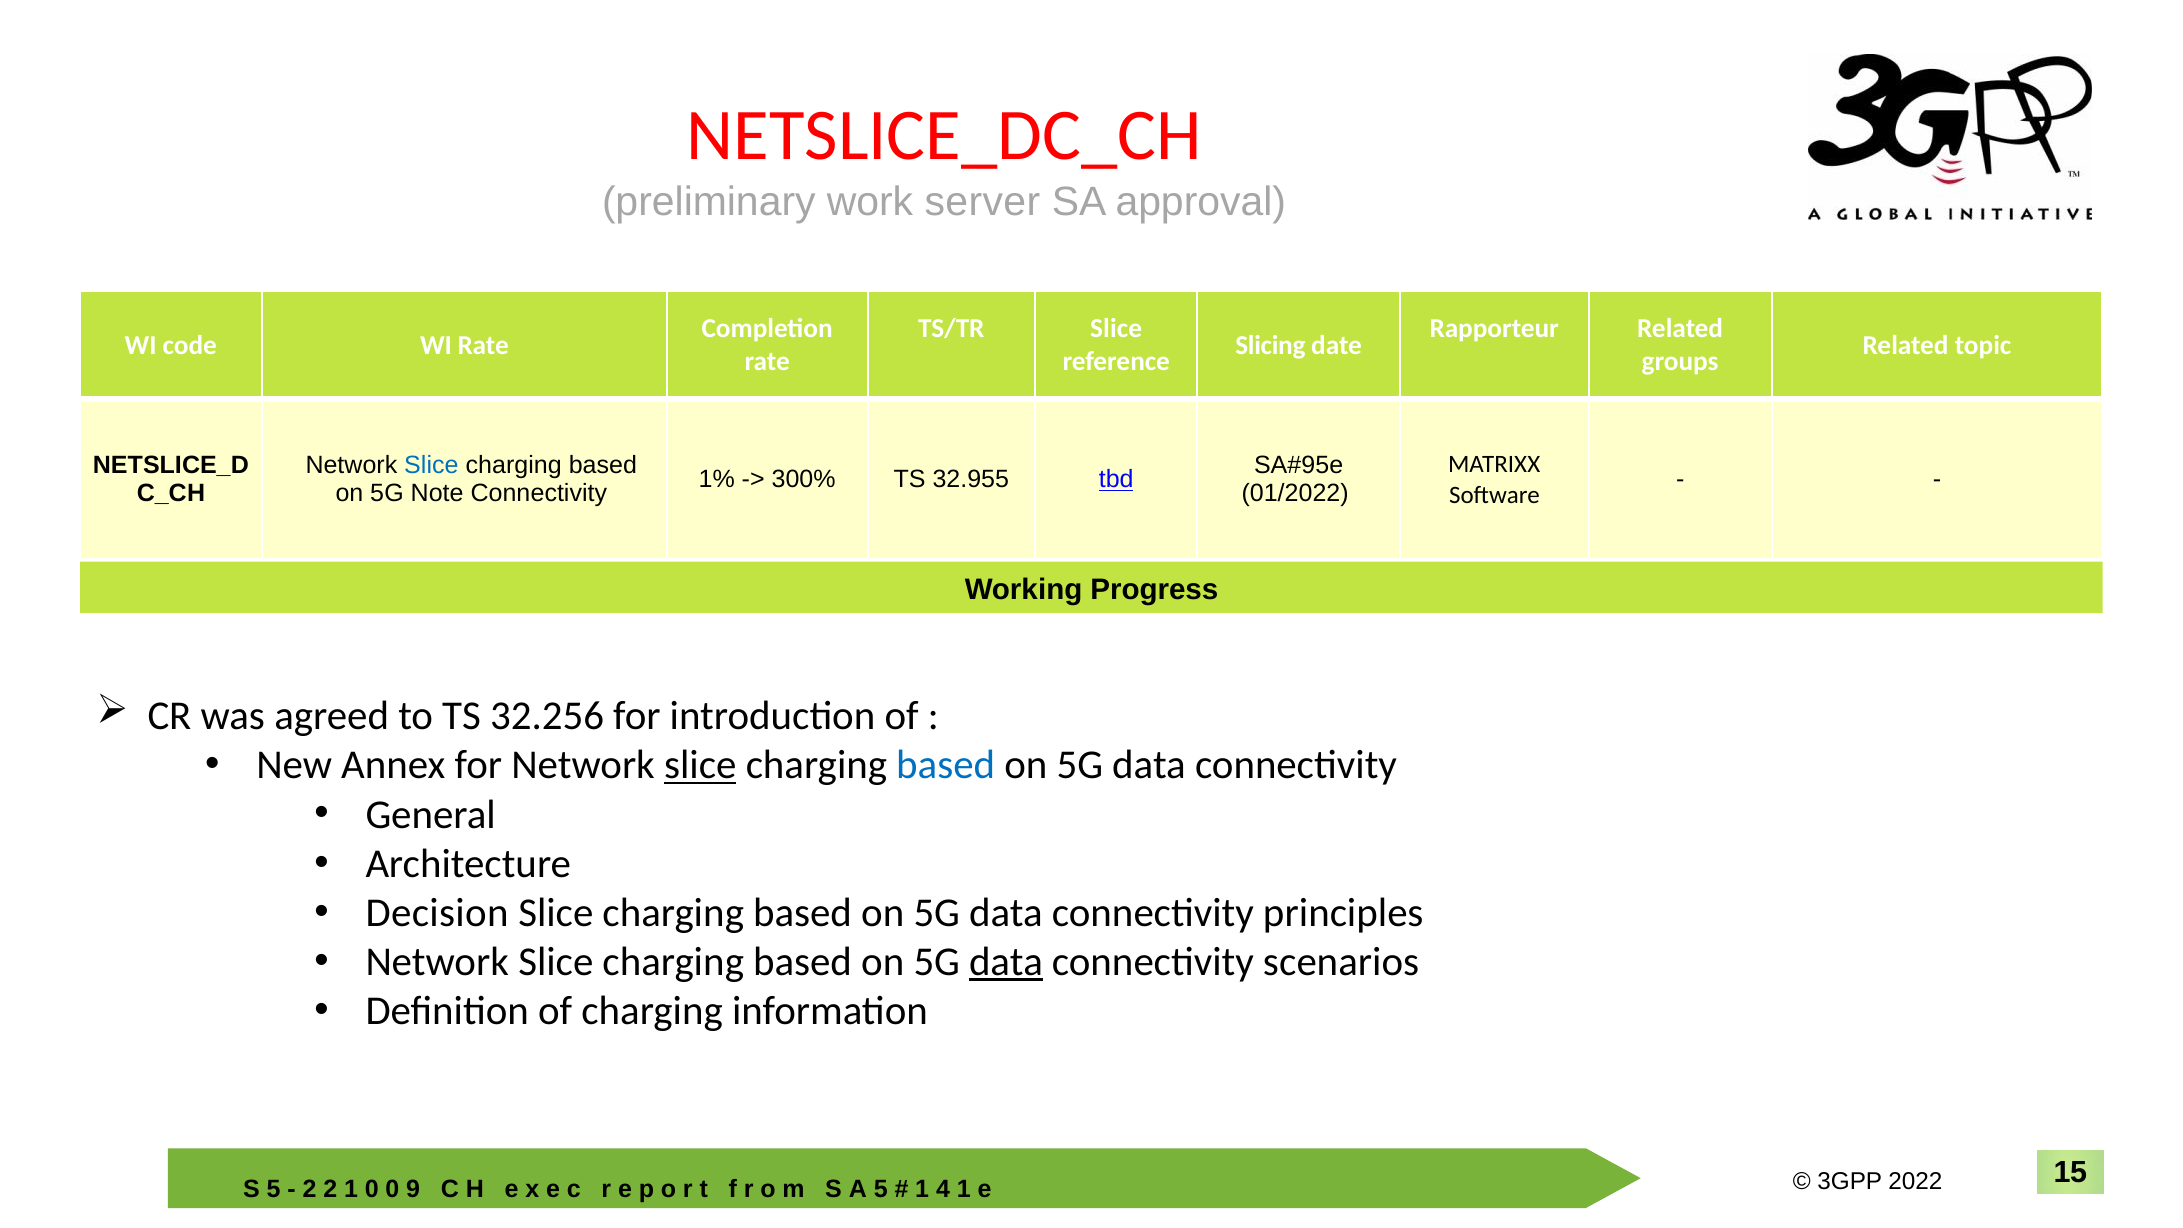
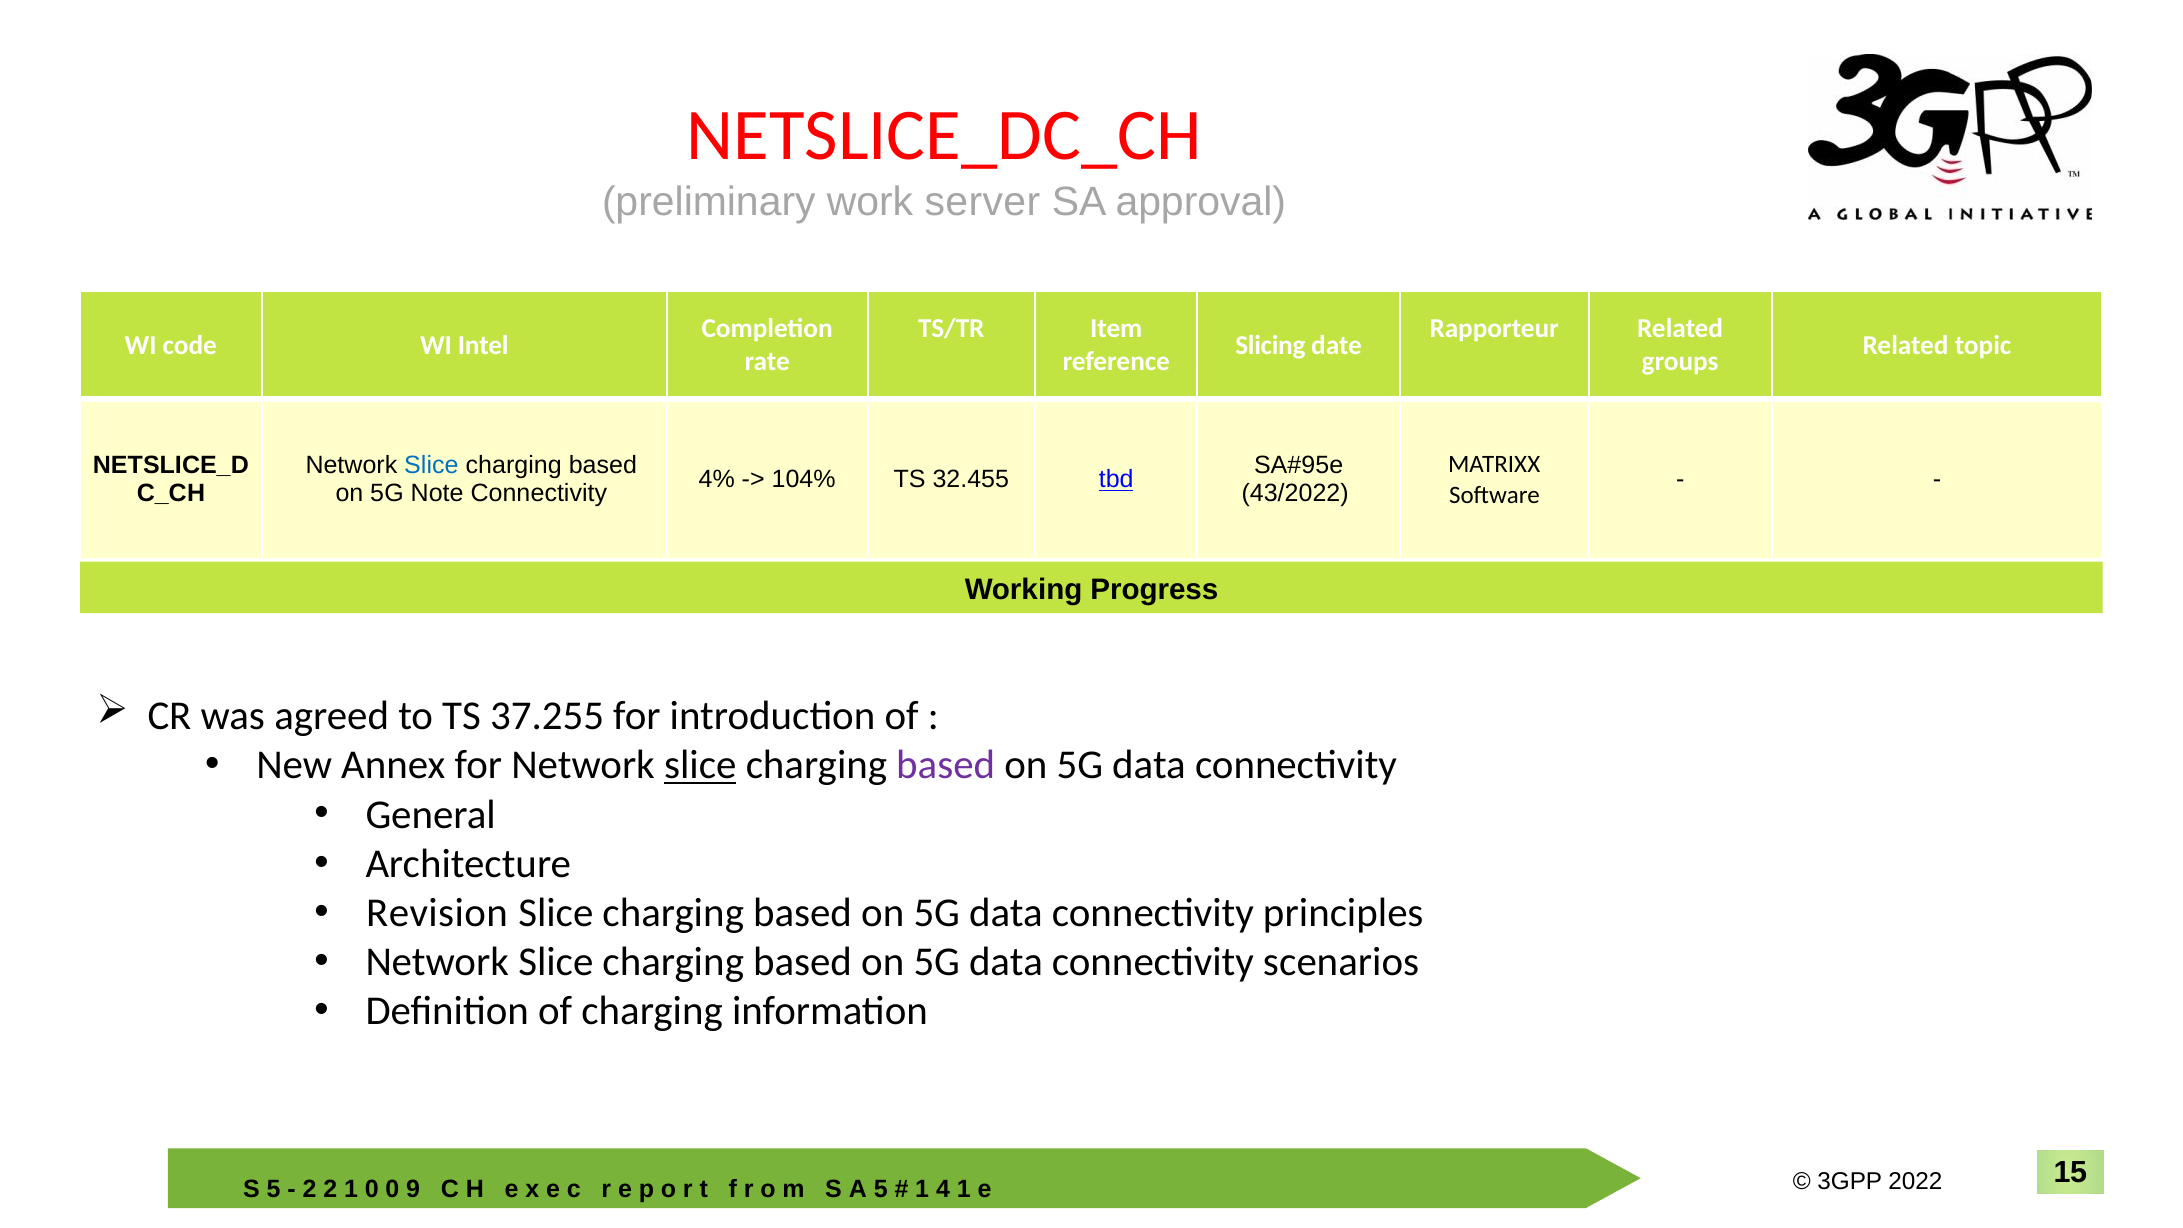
TS/TR Slice: Slice -> Item
WI Rate: Rate -> Intel
1%: 1% -> 4%
300%: 300% -> 104%
32.955: 32.955 -> 32.455
01/2022: 01/2022 -> 43/2022
32.256: 32.256 -> 37.255
based at (946, 765) colour: blue -> purple
Decision: Decision -> Revision
data at (1006, 962) underline: present -> none
